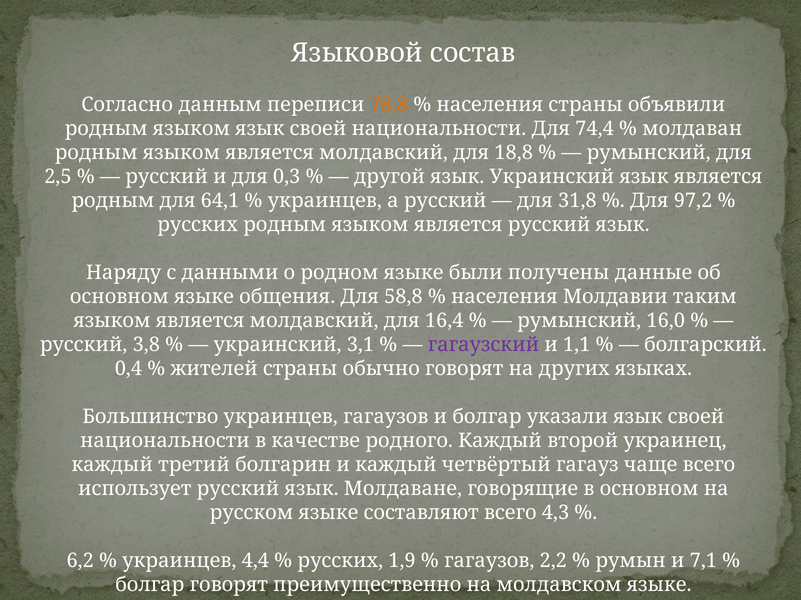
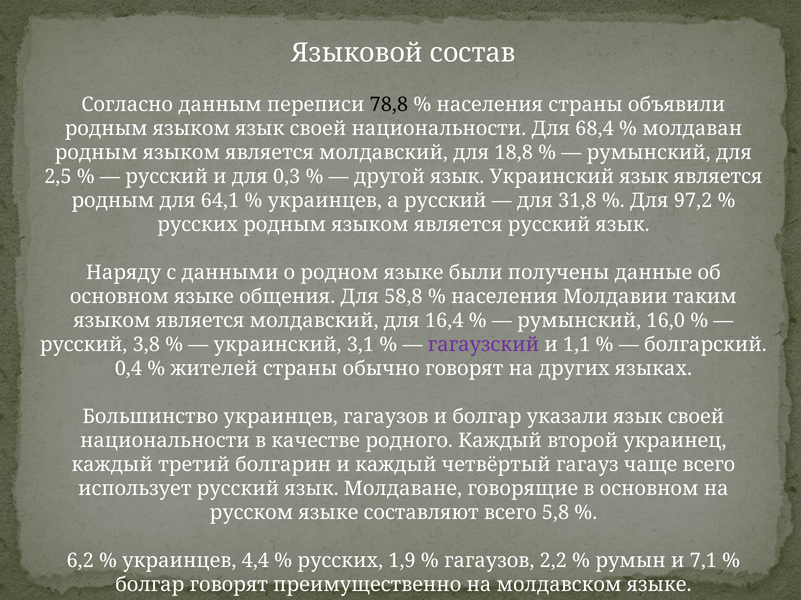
78,8 colour: orange -> black
74,4: 74,4 -> 68,4
4,3: 4,3 -> 5,8
